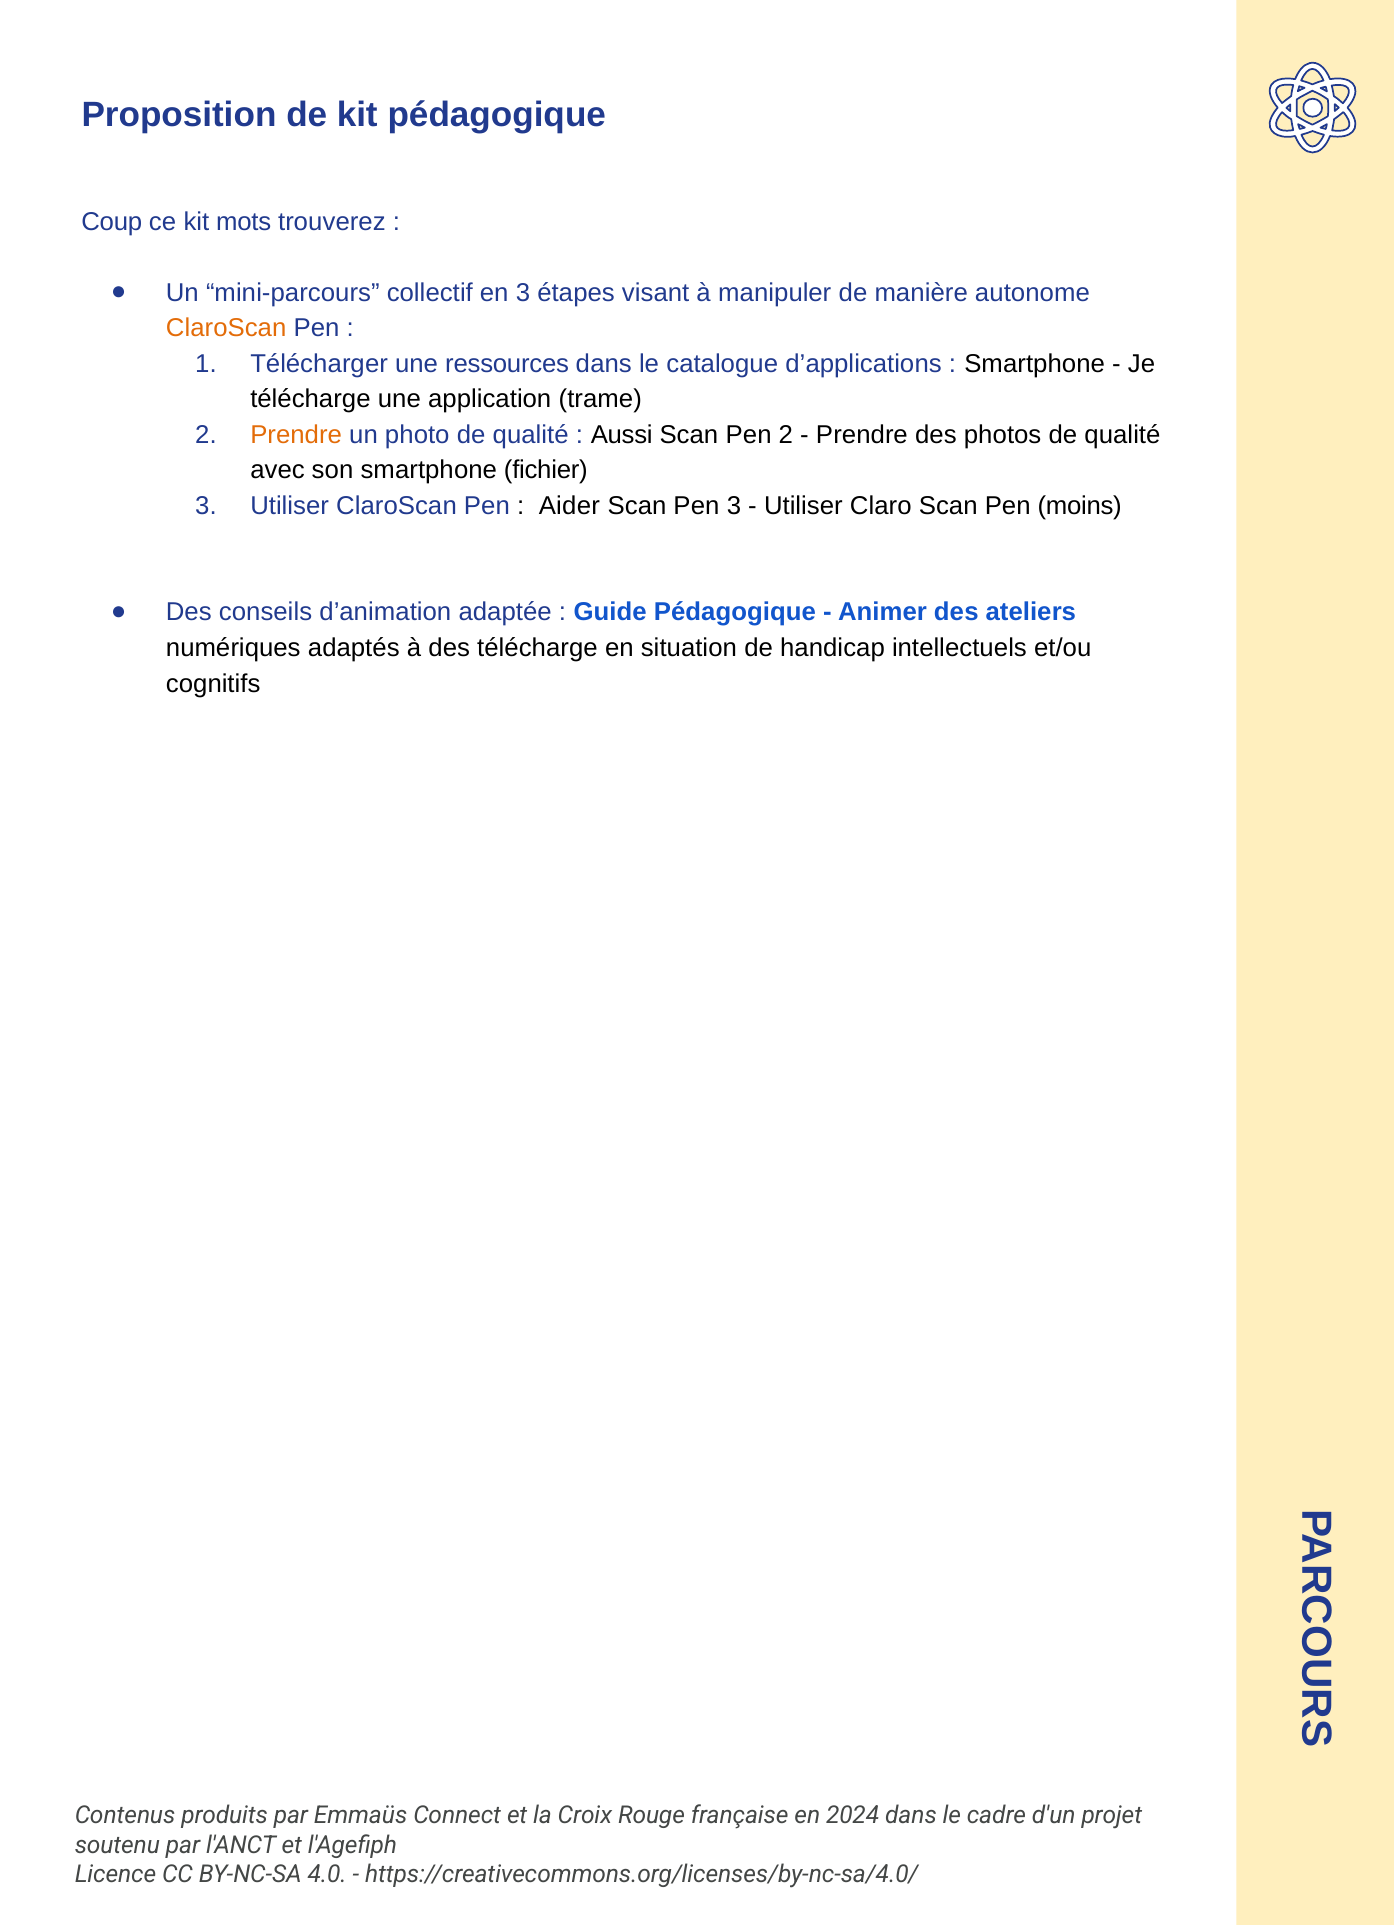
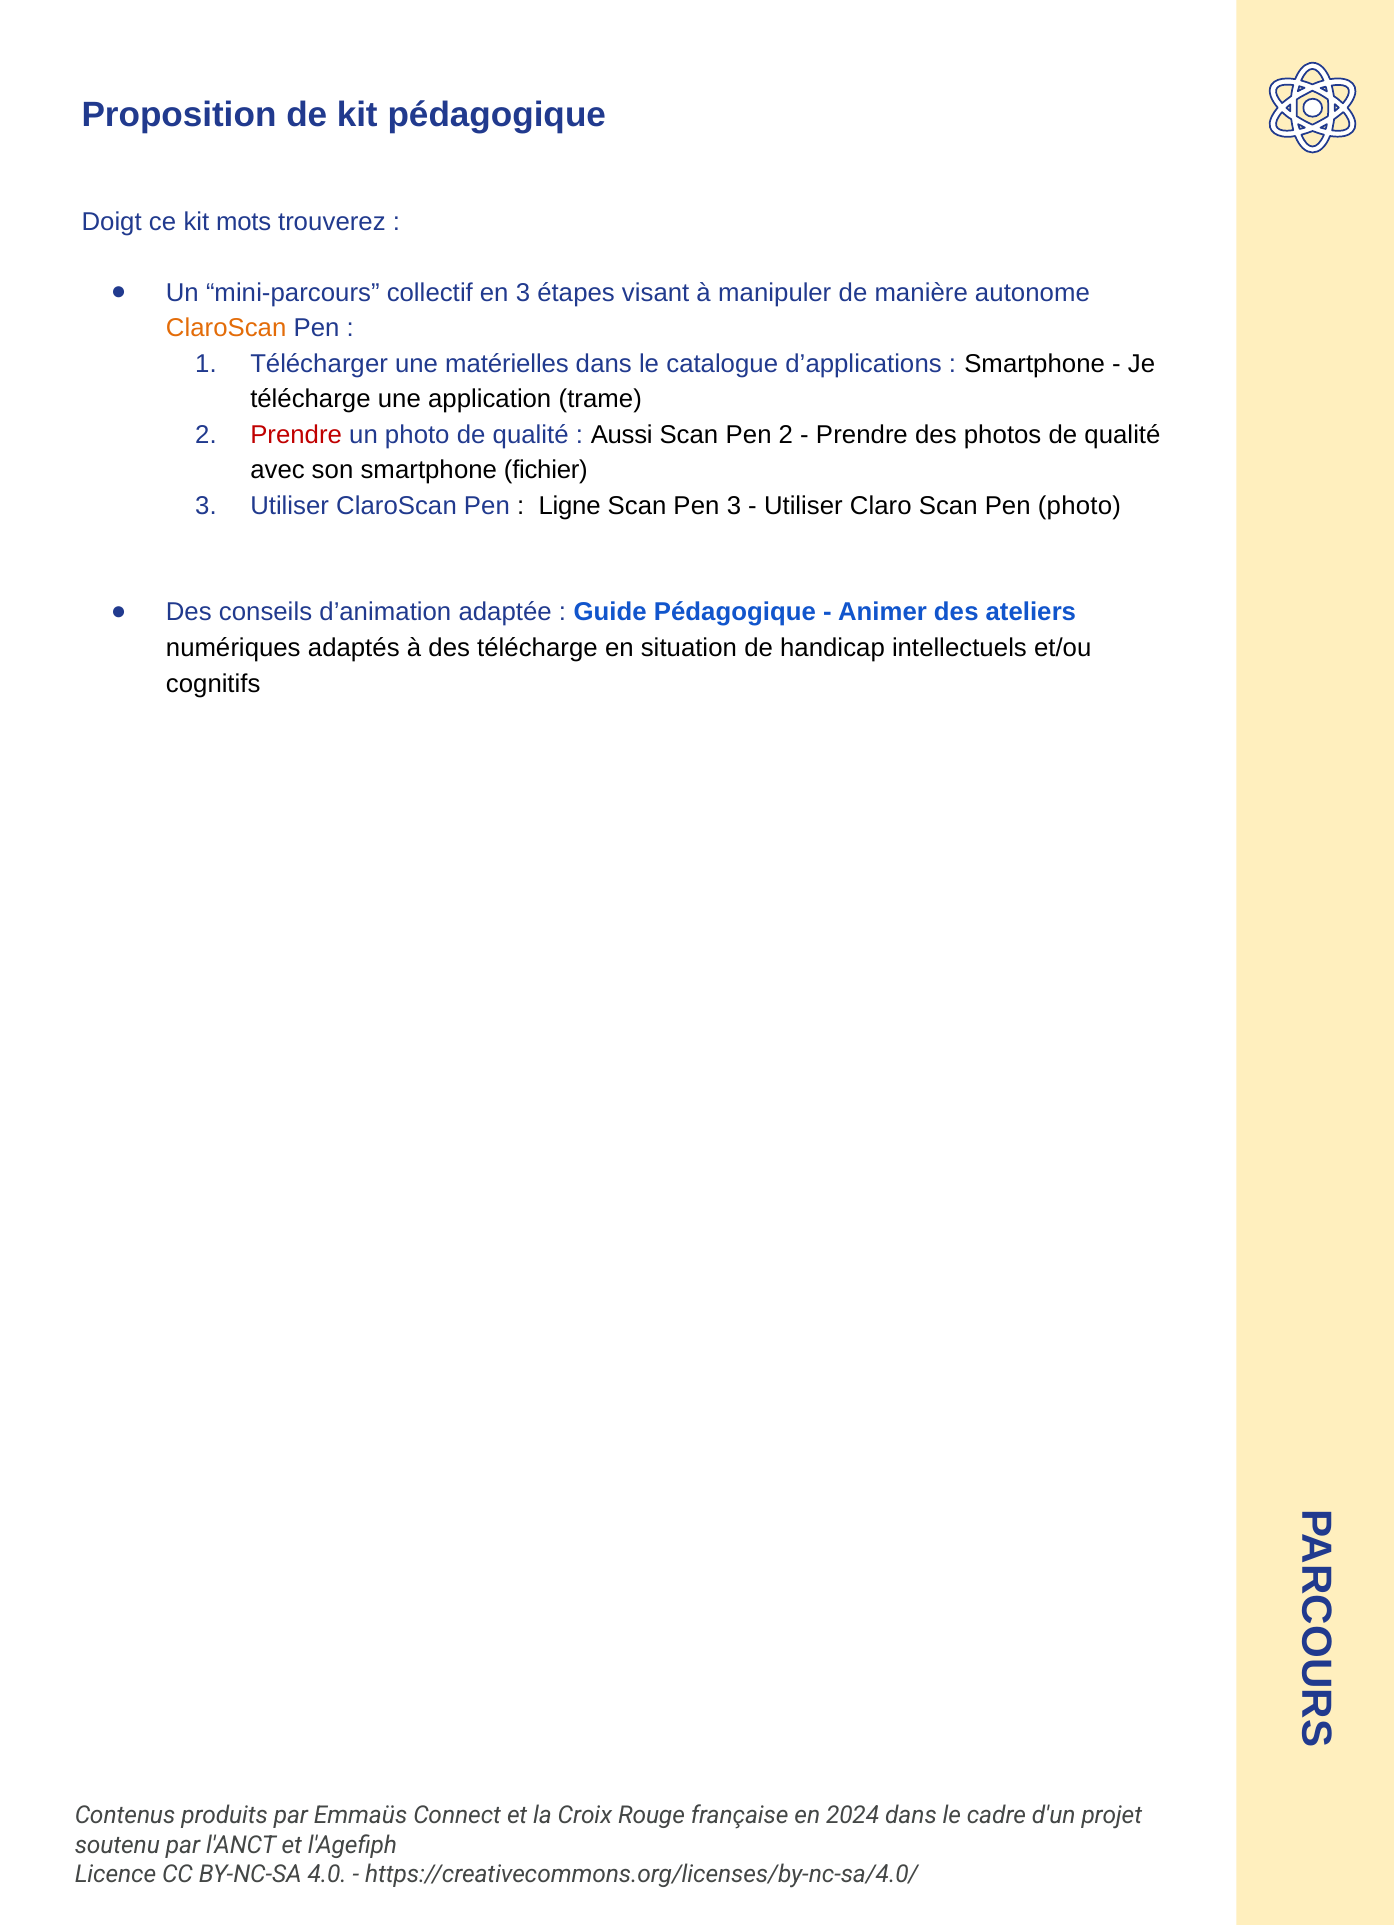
Coup: Coup -> Doigt
ressources: ressources -> matérielles
Prendre at (296, 435) colour: orange -> red
Aider: Aider -> Ligne
Pen moins: moins -> photo
